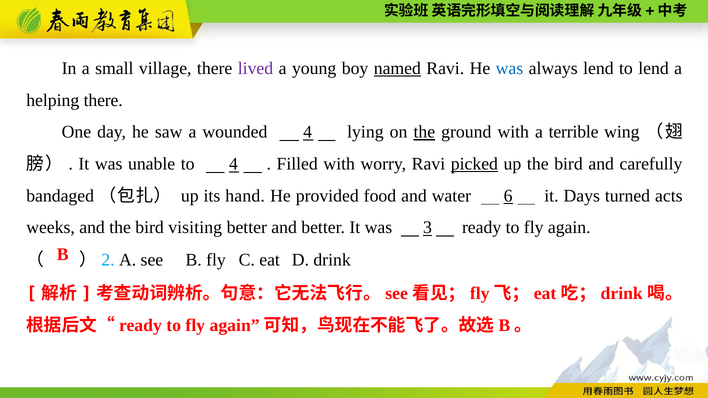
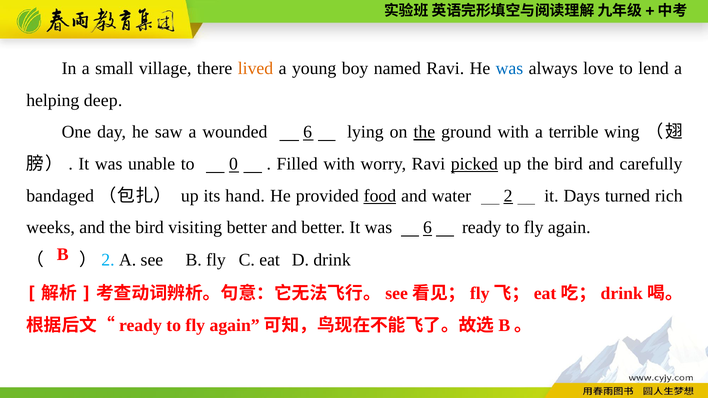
lived colour: purple -> orange
named underline: present -> none
always lend: lend -> love
helping there: there -> deep
wounded 4: 4 -> 6
to 4: 4 -> 0
food underline: none -> present
6: 6 -> 2
acts: acts -> rich
was 3: 3 -> 6
